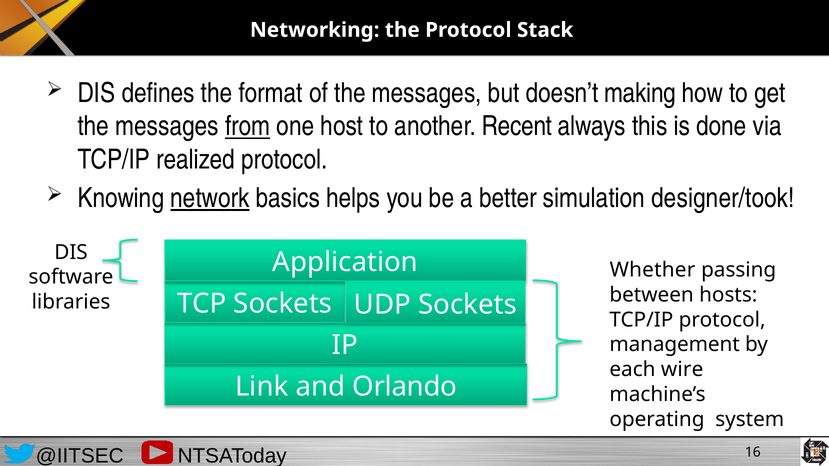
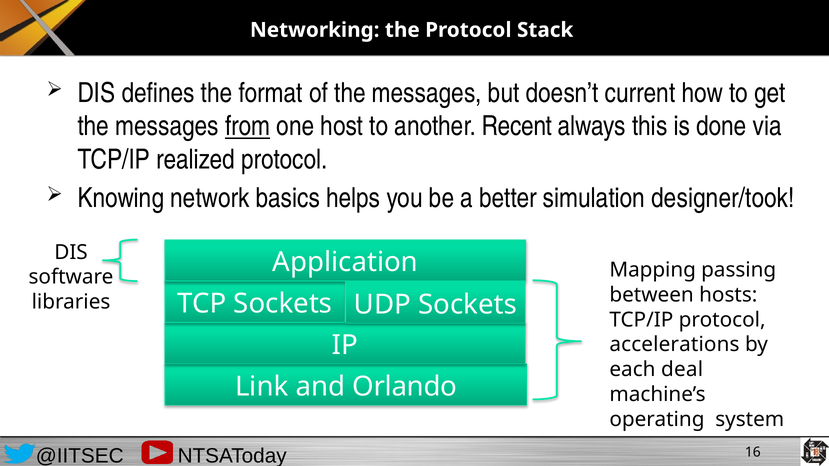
making: making -> current
network underline: present -> none
Whether: Whether -> Mapping
management: management -> accelerations
wire: wire -> deal
